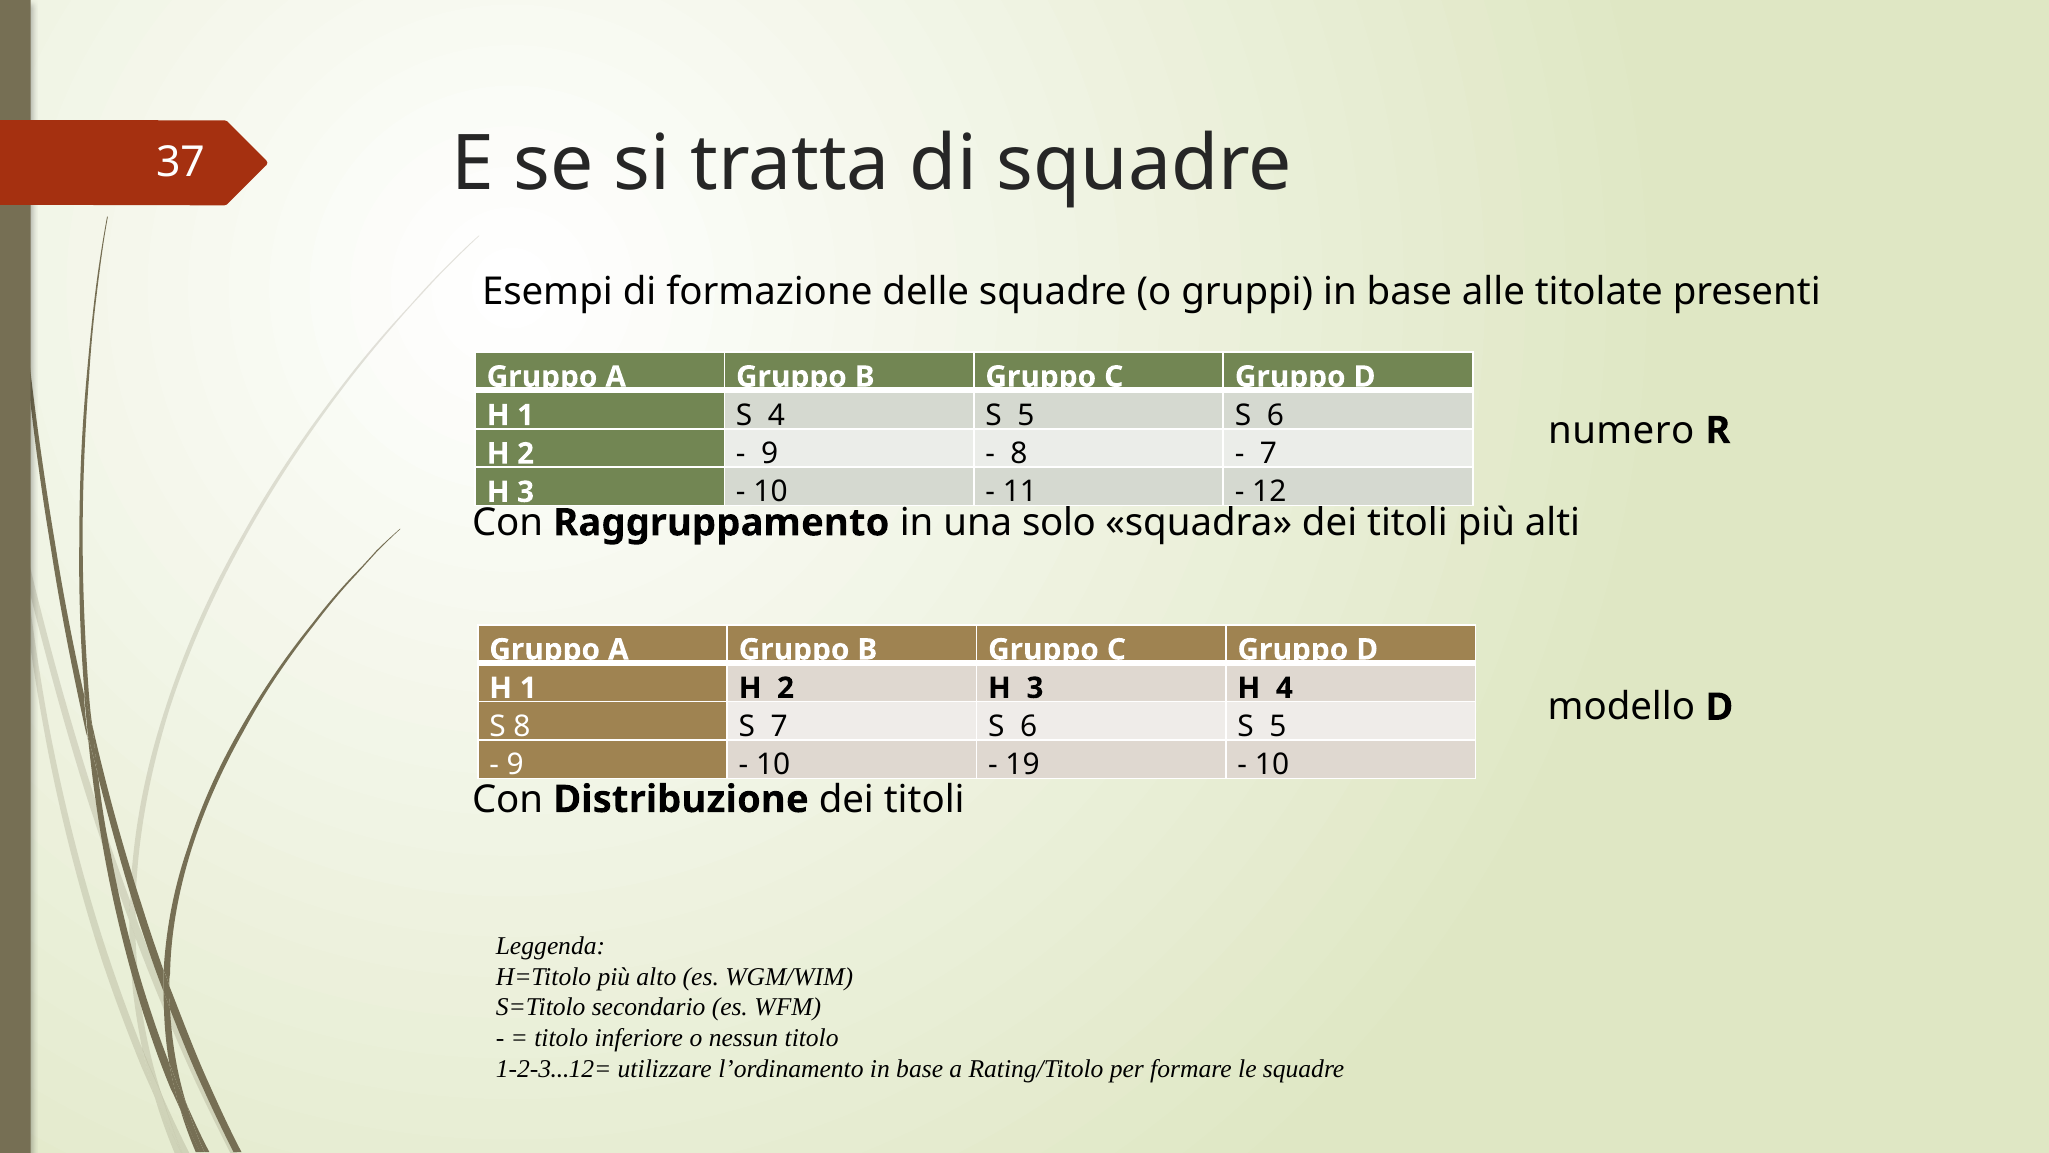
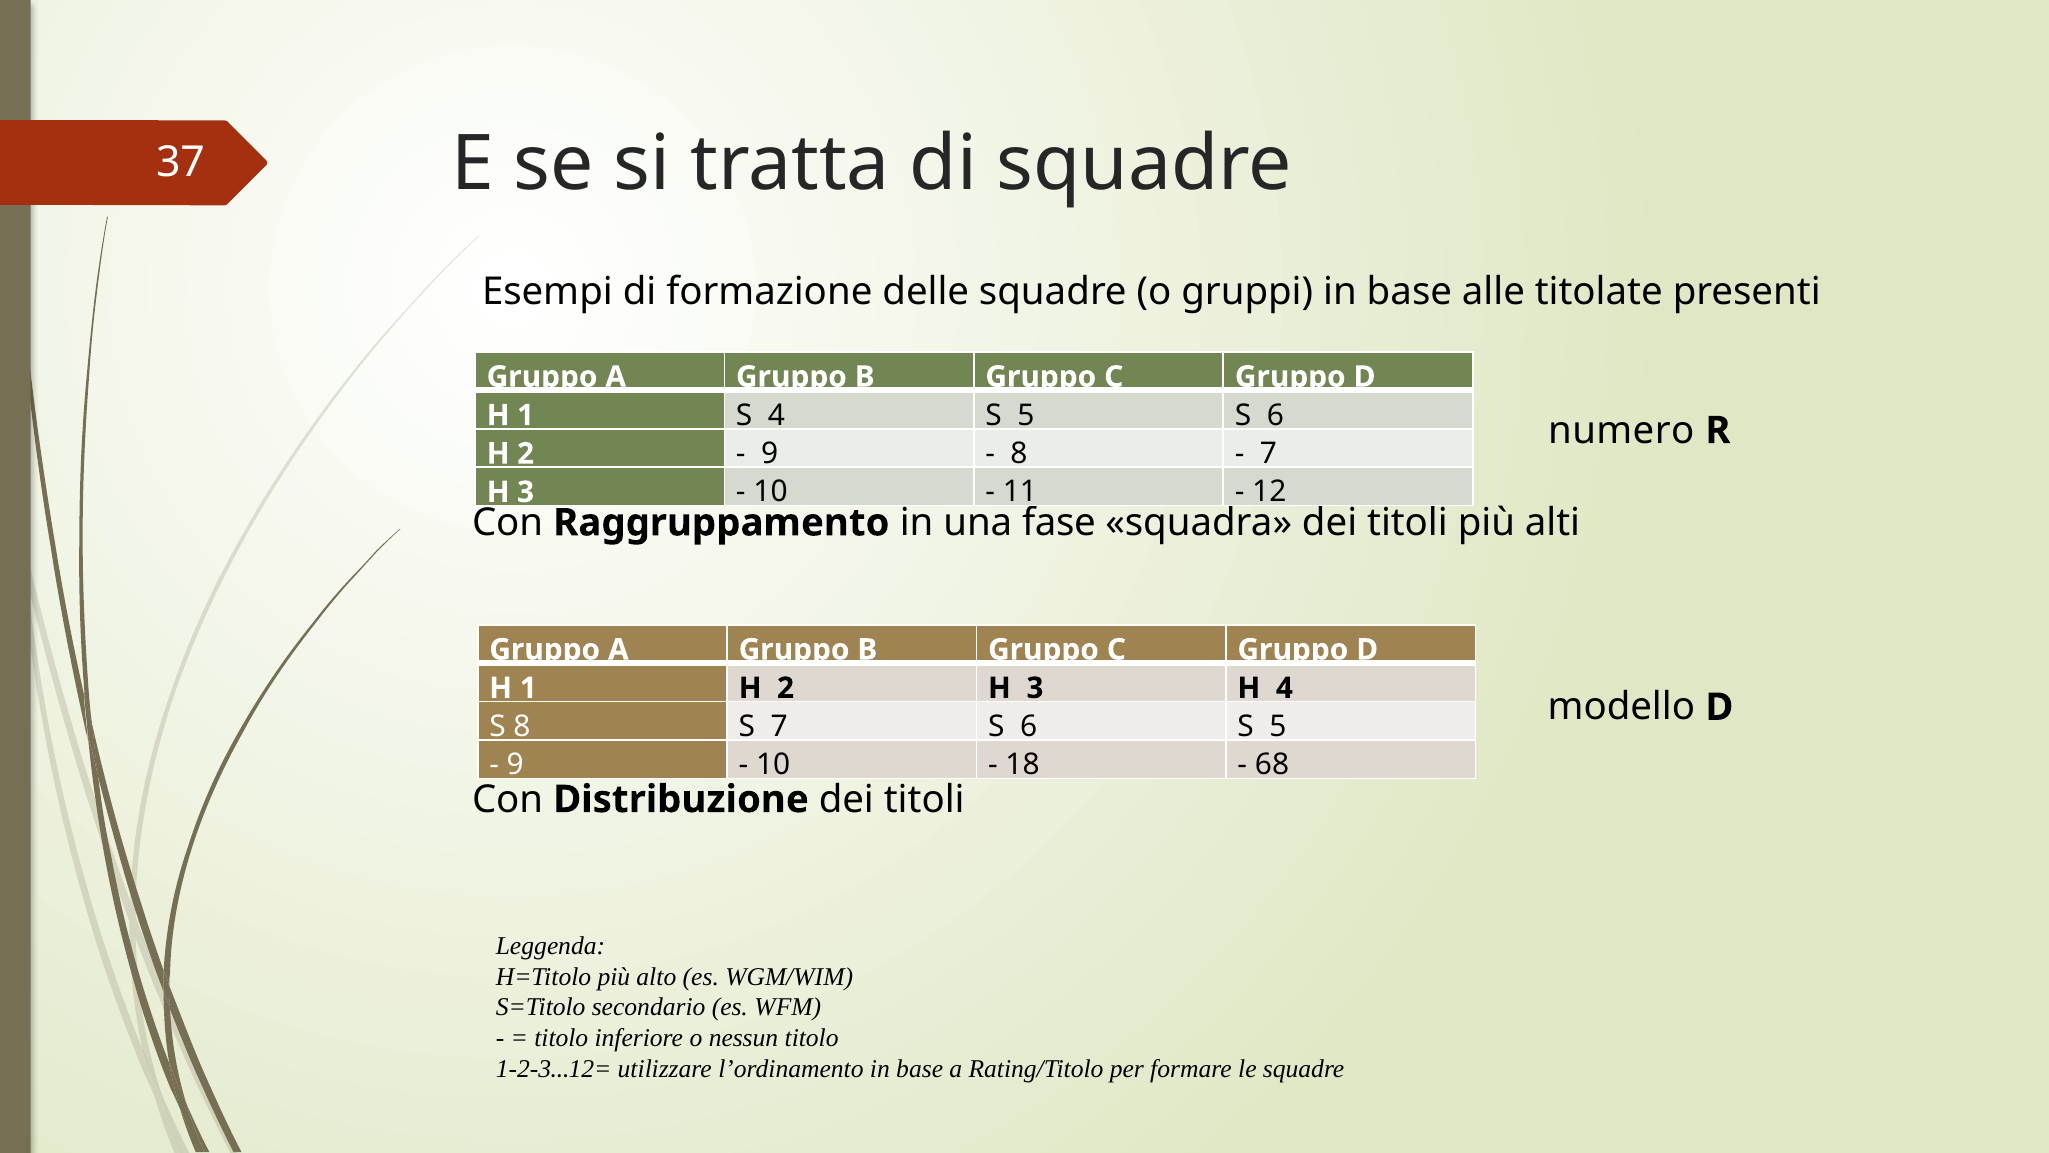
solo: solo -> fase
19: 19 -> 18
10 at (1272, 765): 10 -> 68
